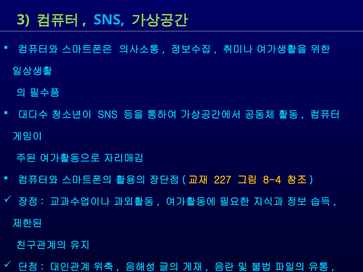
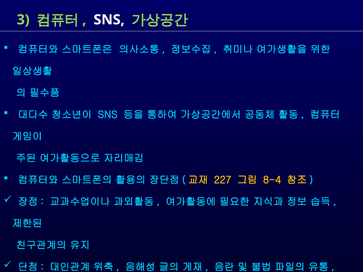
SNS at (109, 20) colour: light blue -> white
